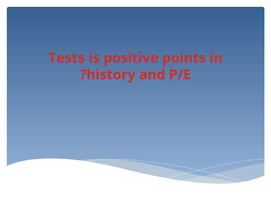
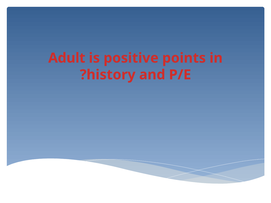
Tests: Tests -> Adult
